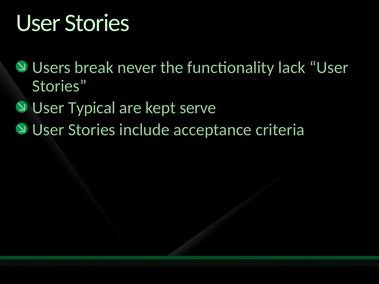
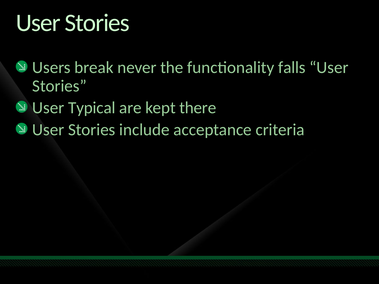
lack: lack -> falls
serve: serve -> there
